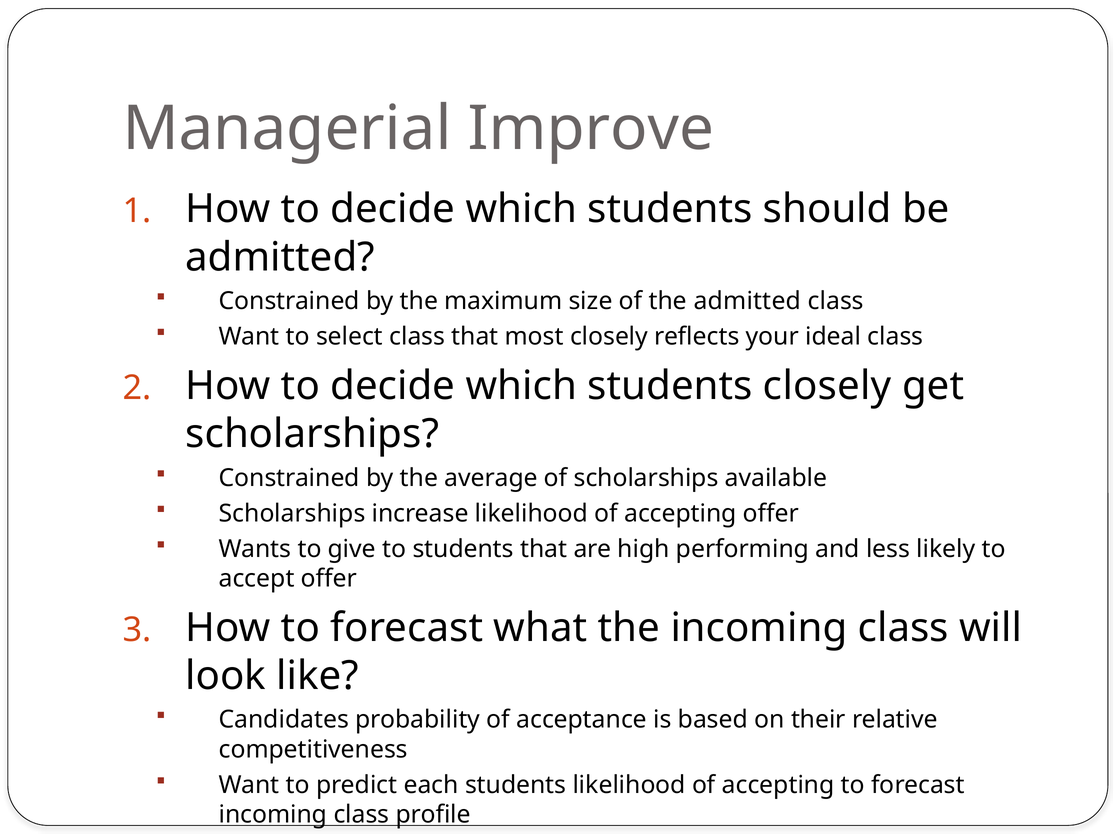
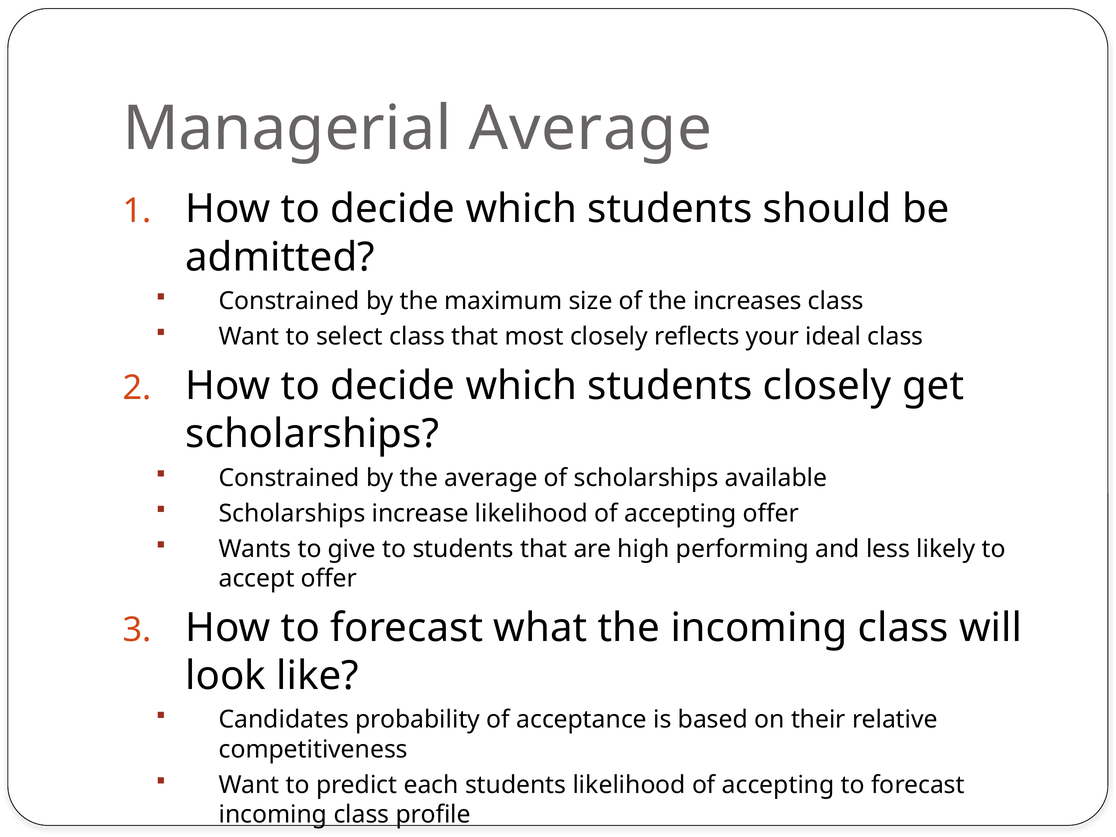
Managerial Improve: Improve -> Average
the admitted: admitted -> increases
